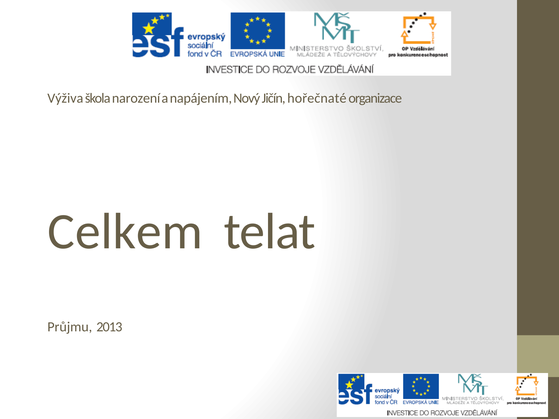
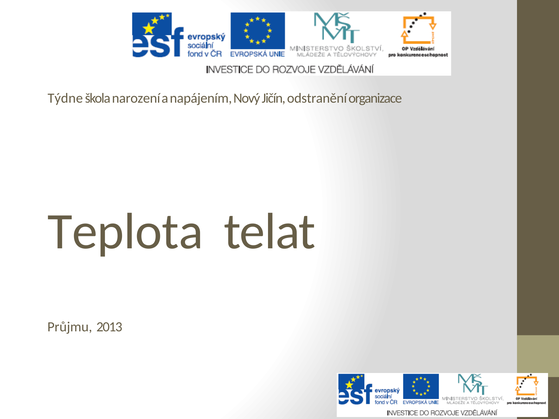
Výživa: Výživa -> Týdne
hořečnaté: hořečnaté -> odstranění
Celkem: Celkem -> Teplota
